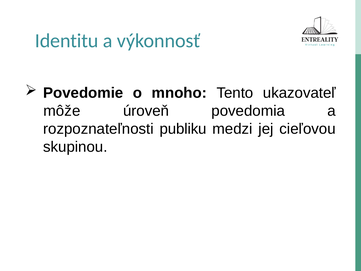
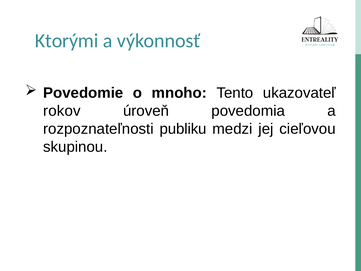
Identitu: Identitu -> Ktorými
môže: môže -> rokov
